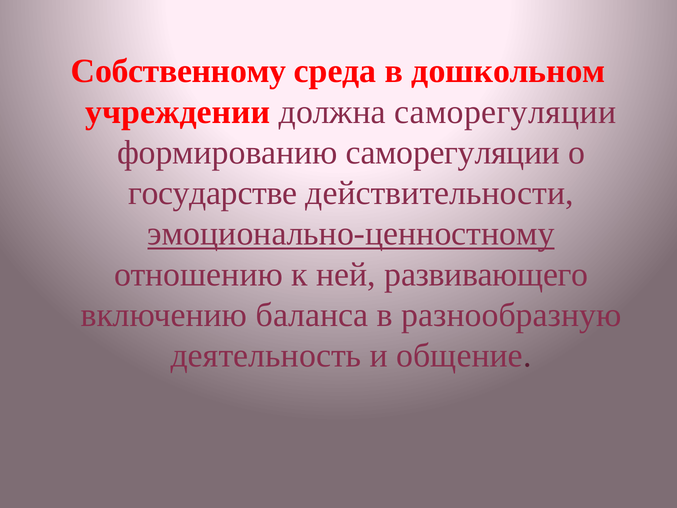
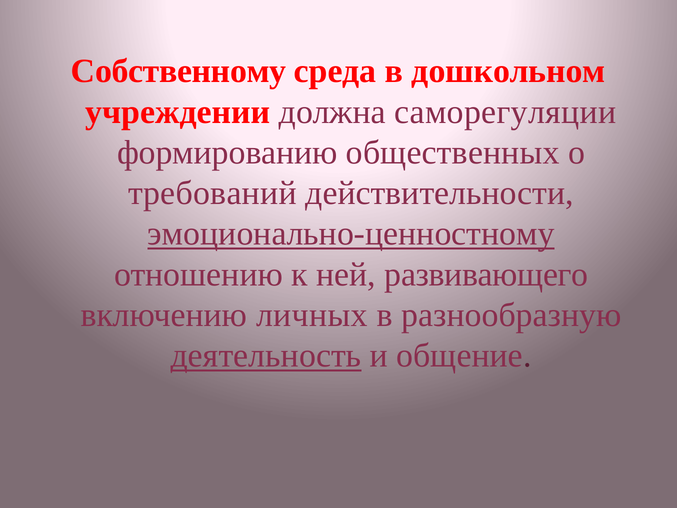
формированию саморегуляции: саморегуляции -> общественных
государстве: государстве -> требований
баланса: баланса -> личных
деятельность underline: none -> present
